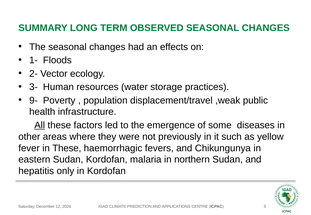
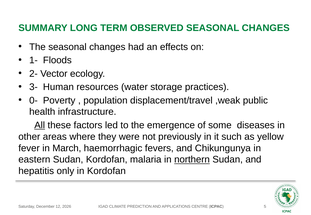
9-: 9- -> 0-
in These: These -> March
northern underline: none -> present
